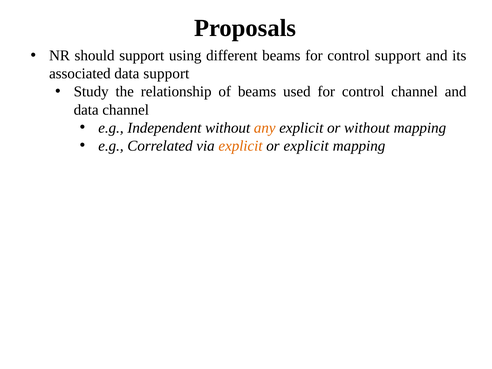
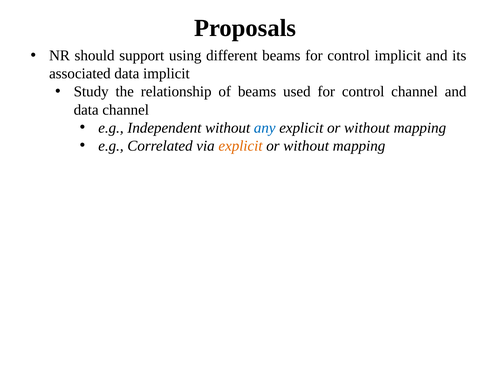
control support: support -> implicit
data support: support -> implicit
any colour: orange -> blue
explicit at (306, 146): explicit -> without
